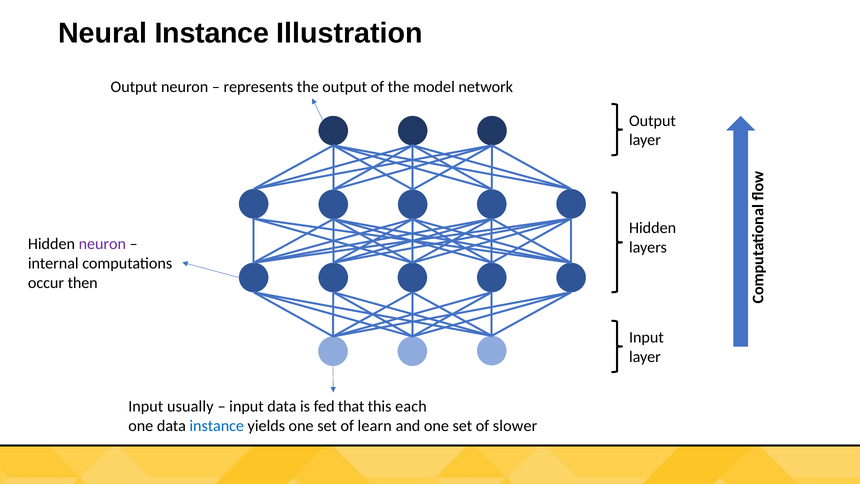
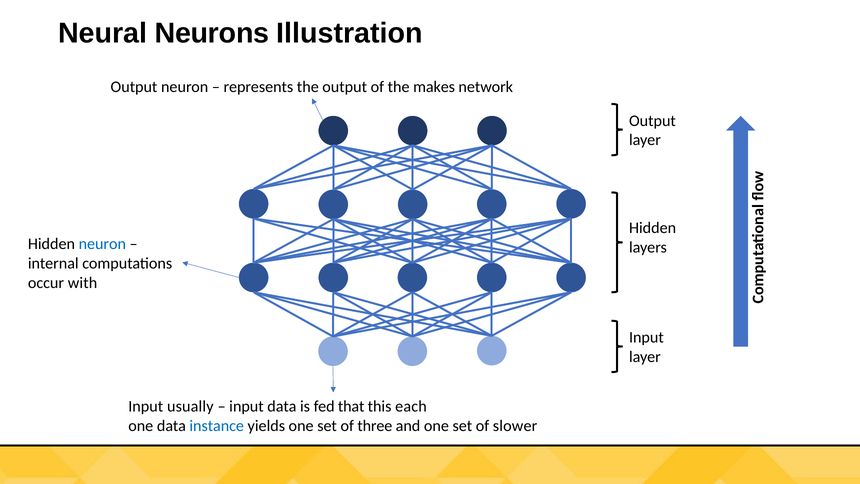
Neural Instance: Instance -> Neurons
model: model -> makes
neuron at (102, 244) colour: purple -> blue
then: then -> with
learn: learn -> three
